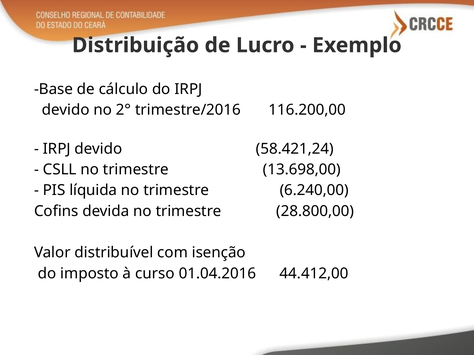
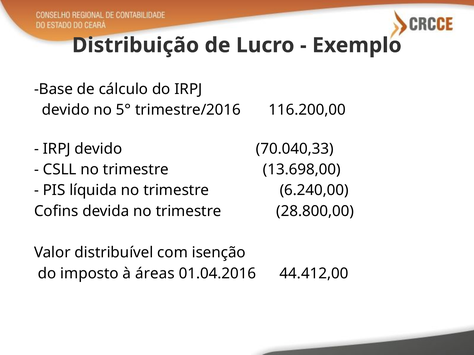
2°: 2° -> 5°
58.421,24: 58.421,24 -> 70.040,33
curso: curso -> áreas
